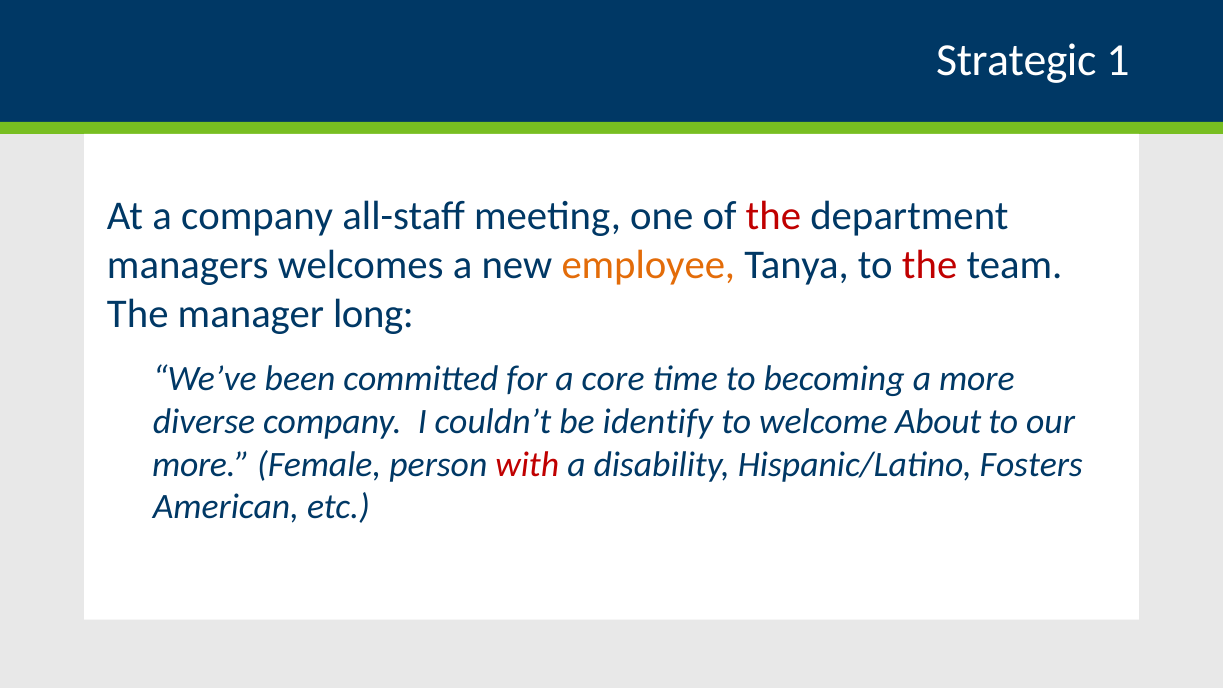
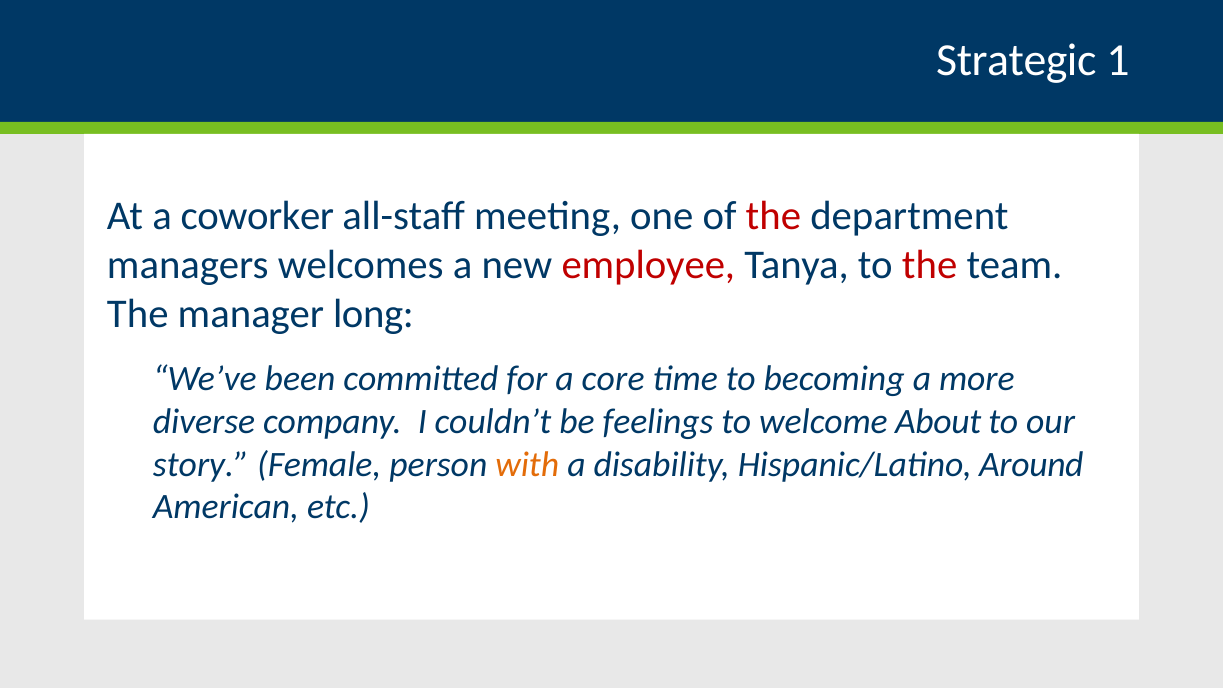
a company: company -> coworker
employee colour: orange -> red
identify: identify -> feelings
more at (201, 464): more -> story
with colour: red -> orange
Fosters: Fosters -> Around
